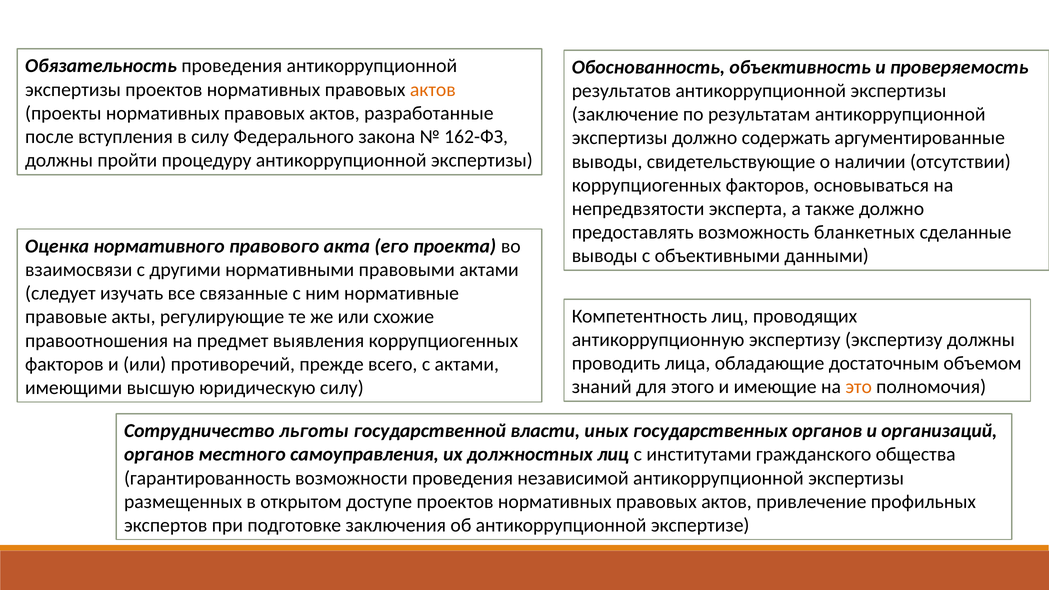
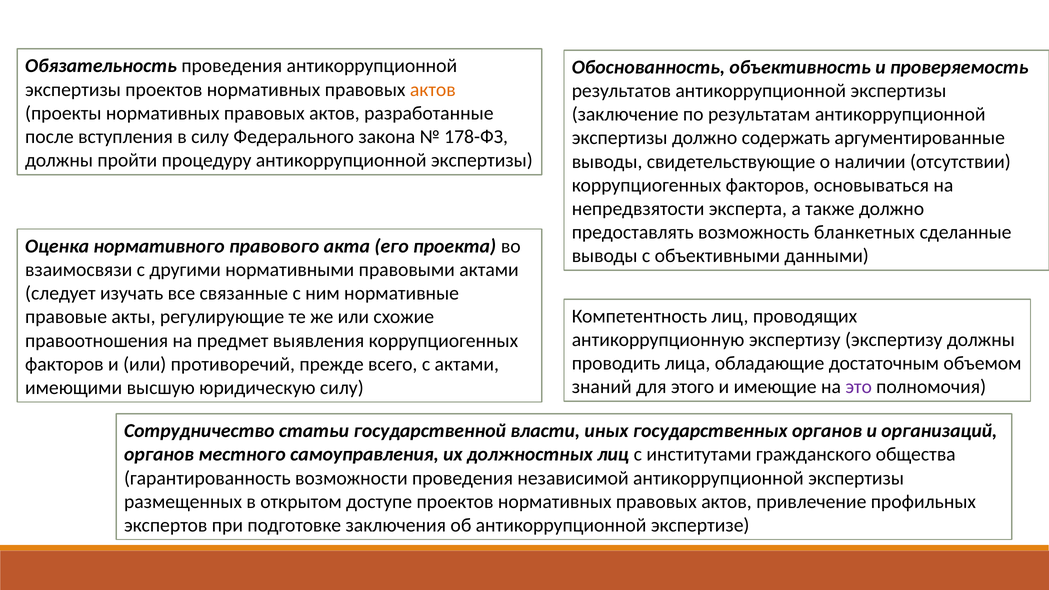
162-ФЗ: 162-ФЗ -> 178-ФЗ
это colour: orange -> purple
льготы: льготы -> статьи
